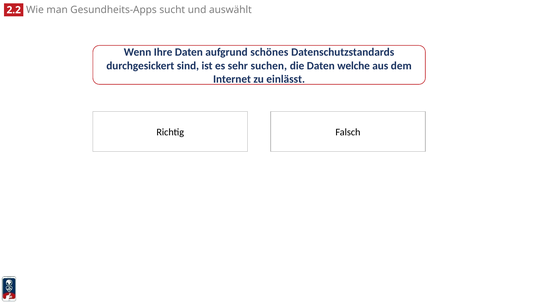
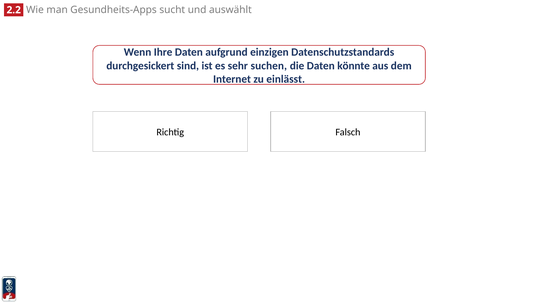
schönes: schönes -> einzigen
welche: welche -> könnte
